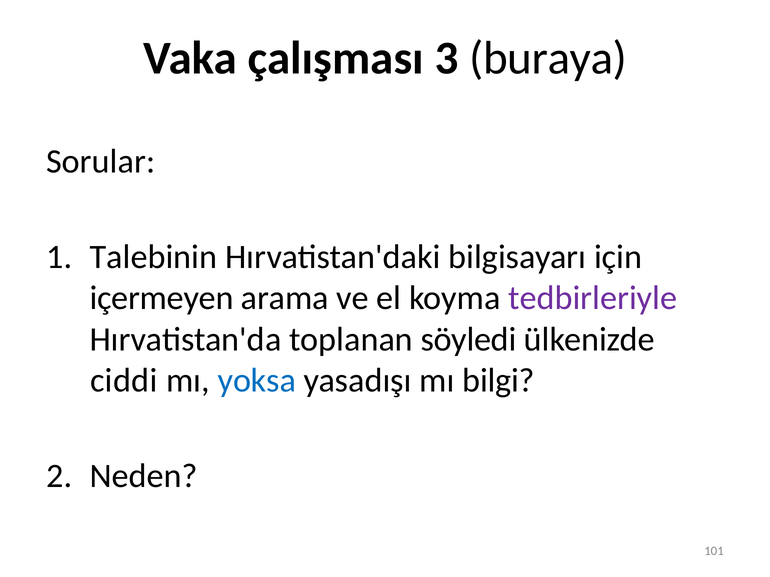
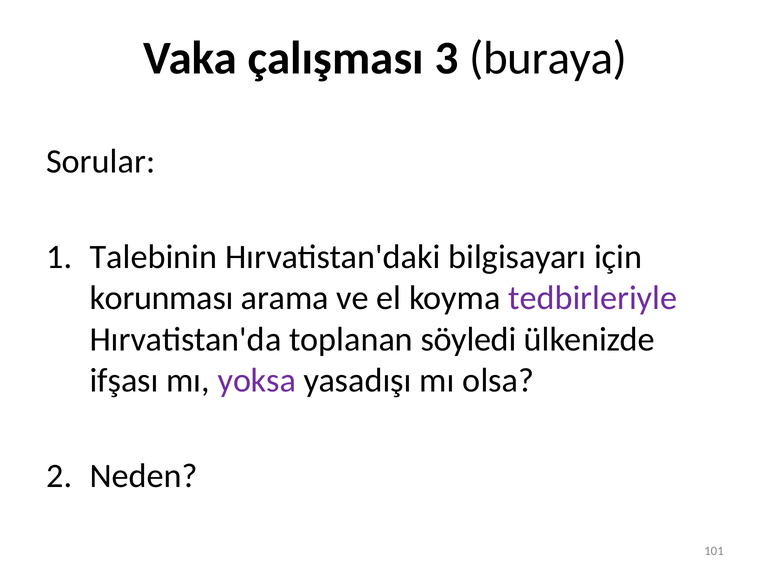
içermeyen: içermeyen -> korunması
ciddi: ciddi -> ifşası
yoksa colour: blue -> purple
bilgi: bilgi -> olsa
